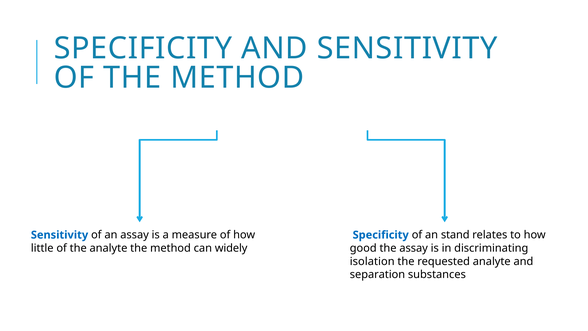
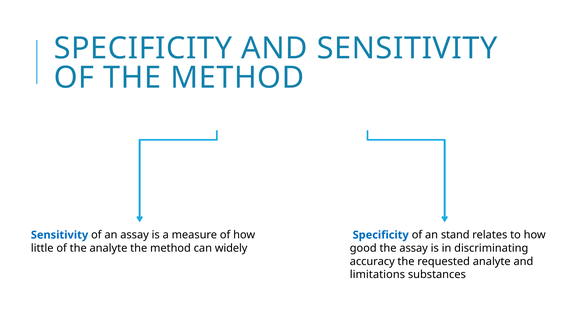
isolation: isolation -> accuracy
separation: separation -> limitations
